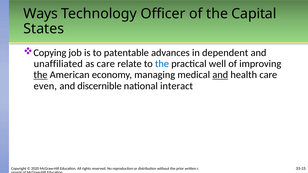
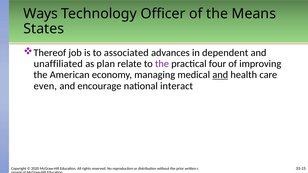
Capital: Capital -> Means
Copying: Copying -> Thereof
patentable: patentable -> associated
as care: care -> plan
the at (162, 64) colour: blue -> purple
well: well -> four
the at (41, 75) underline: present -> none
discernible: discernible -> encourage
